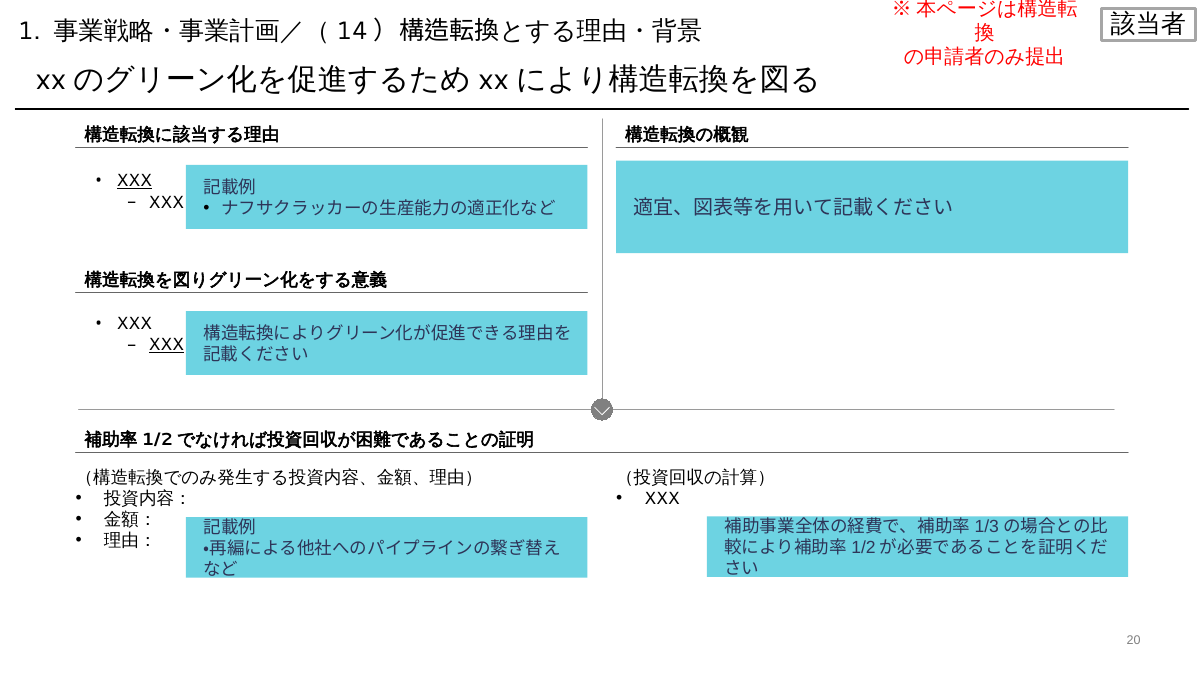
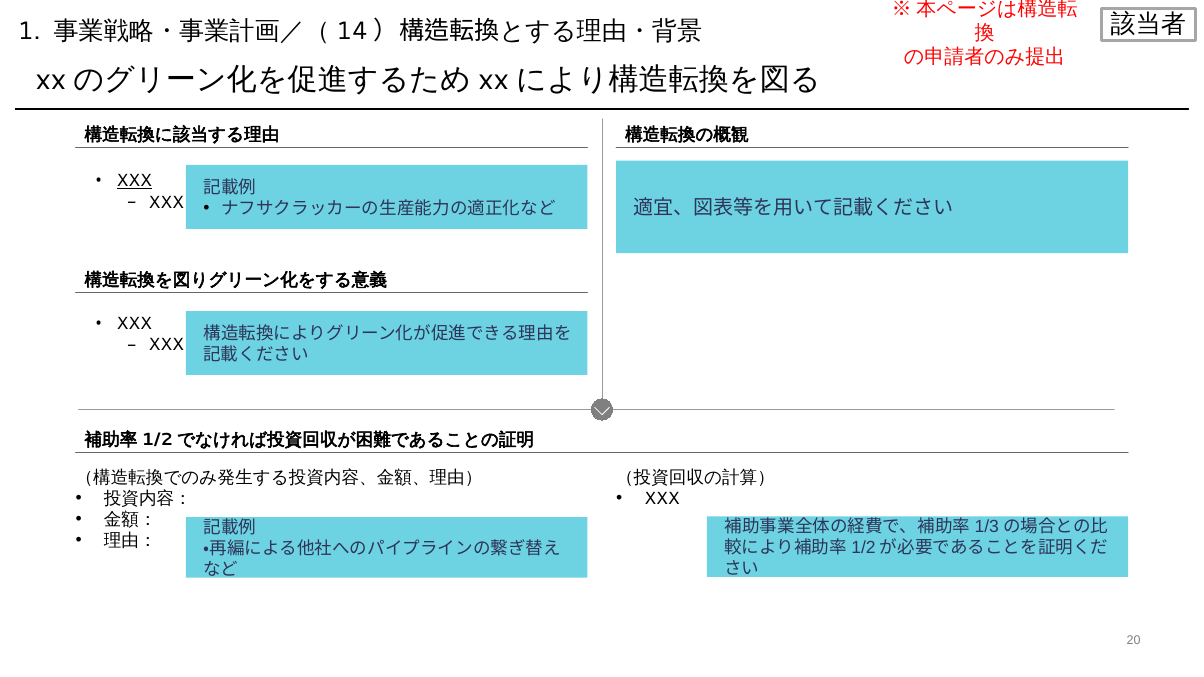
XXX at (166, 345) underline: present -> none
